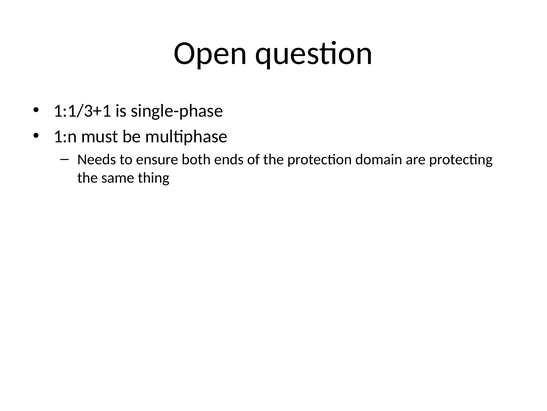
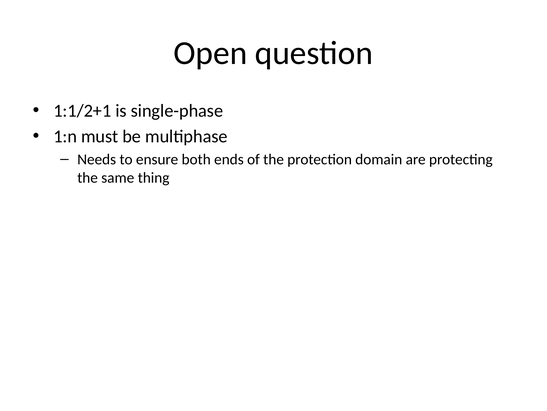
1:1/3+1: 1:1/3+1 -> 1:1/2+1
